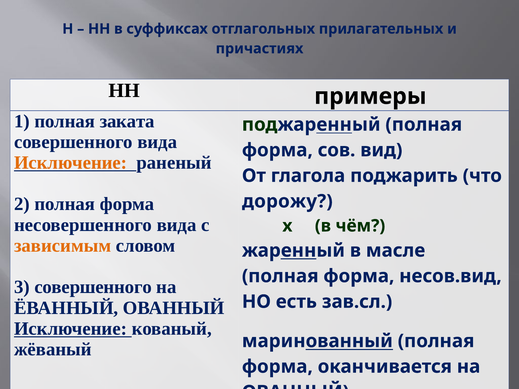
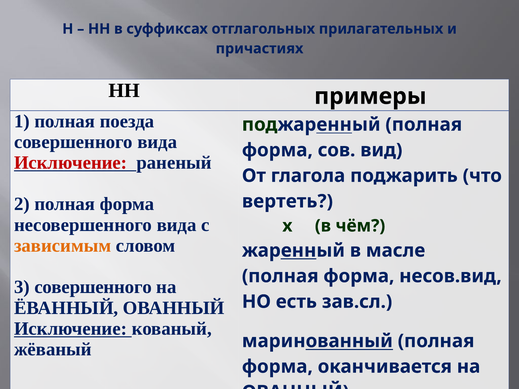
заката: заката -> поезда
Исключение at (71, 163) colour: orange -> red
дорожу: дорожу -> вертеть
